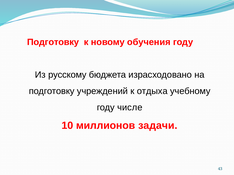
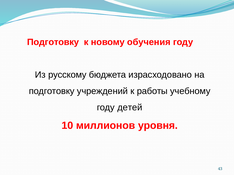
отдыха: отдыха -> работы
числе: числе -> детей
задачи: задачи -> уровня
